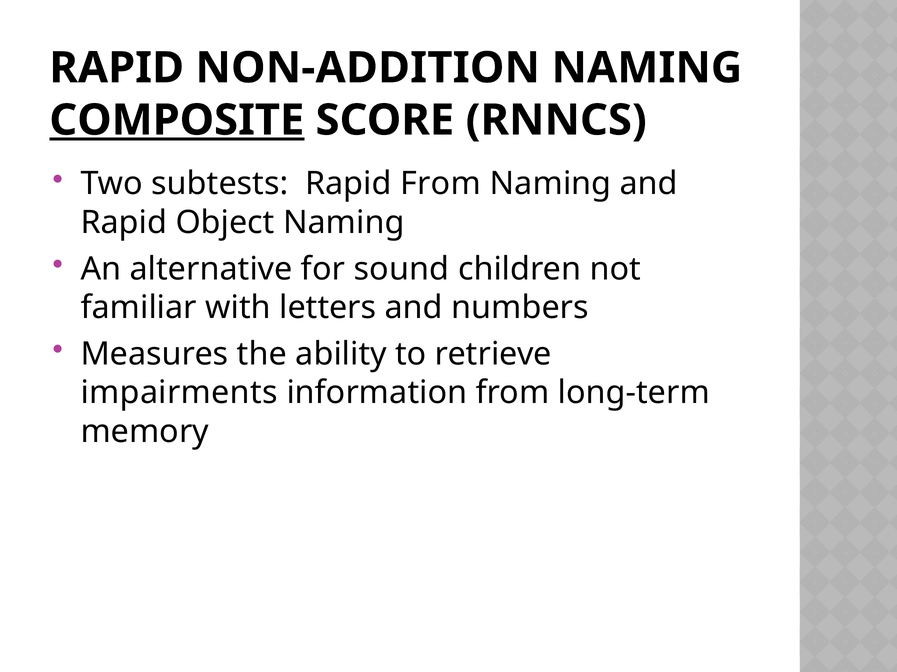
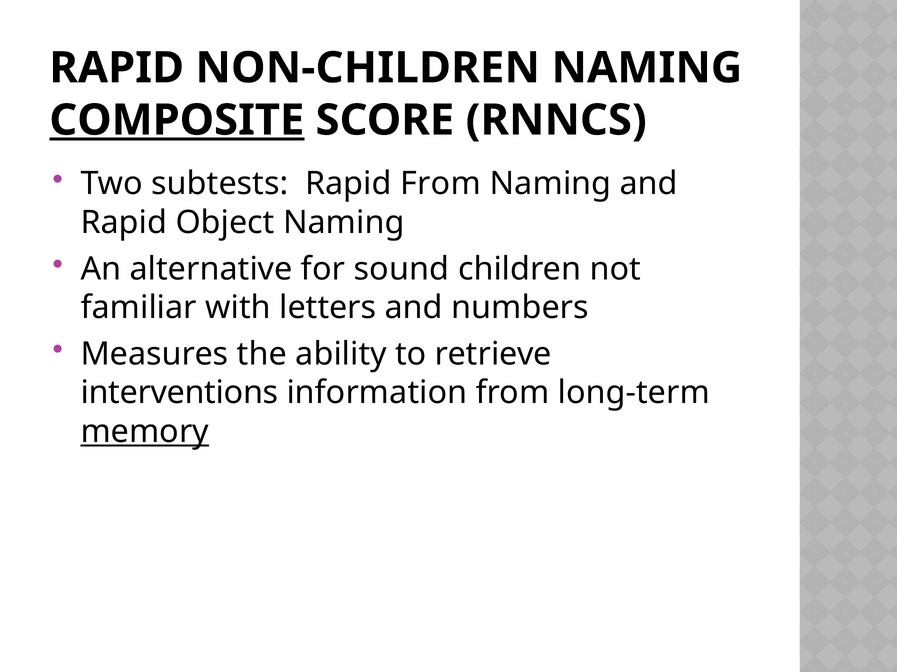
NON-ADDITION: NON-ADDITION -> NON-CHILDREN
impairments: impairments -> interventions
memory underline: none -> present
